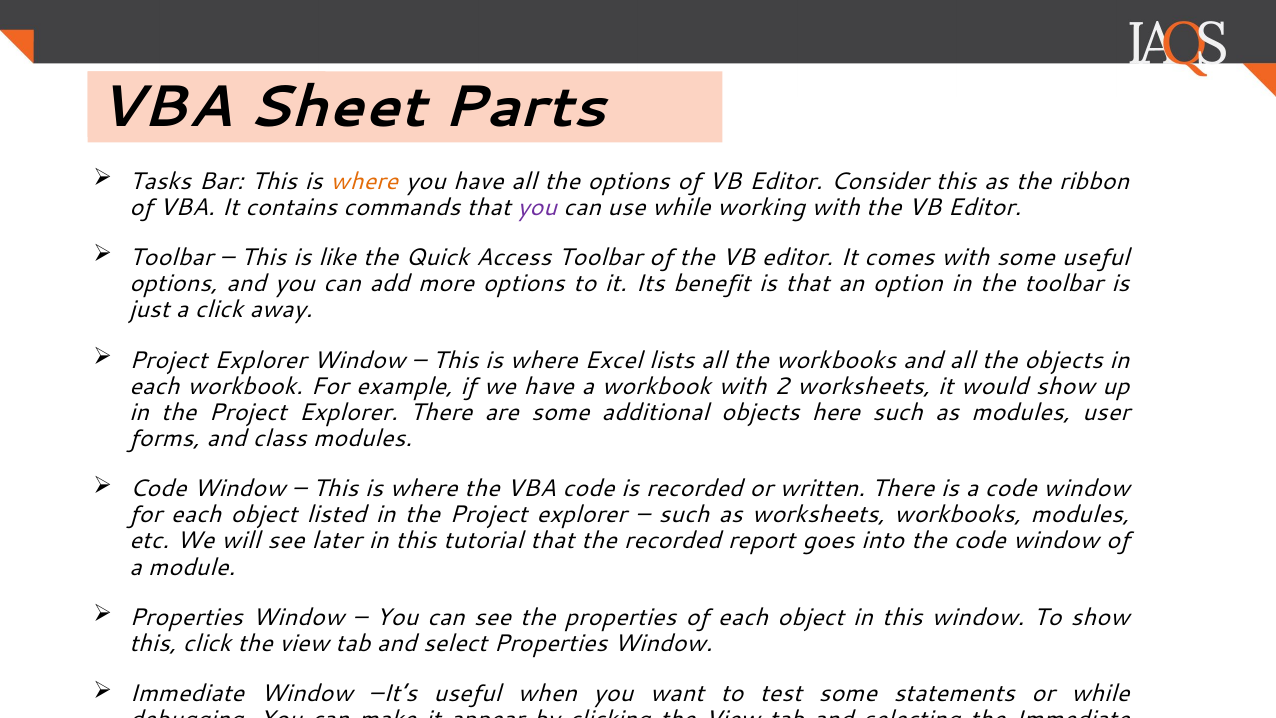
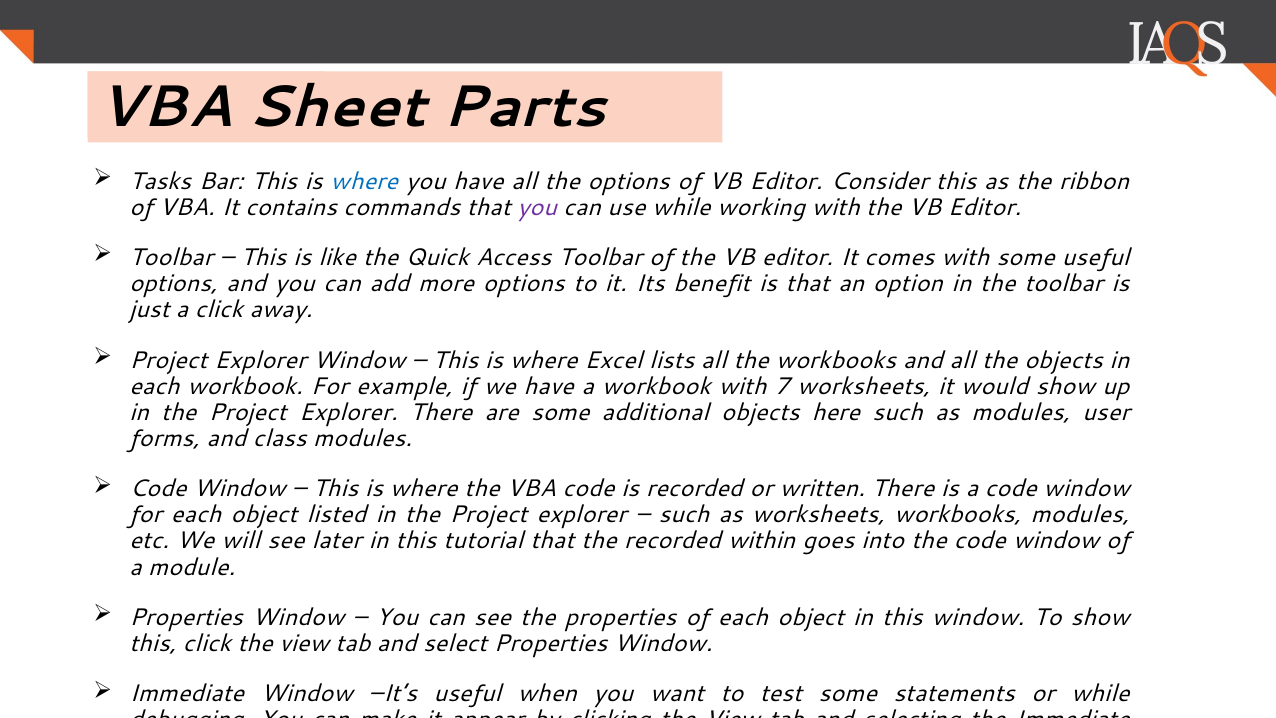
where at (364, 181) colour: orange -> blue
2: 2 -> 7
report: report -> within
